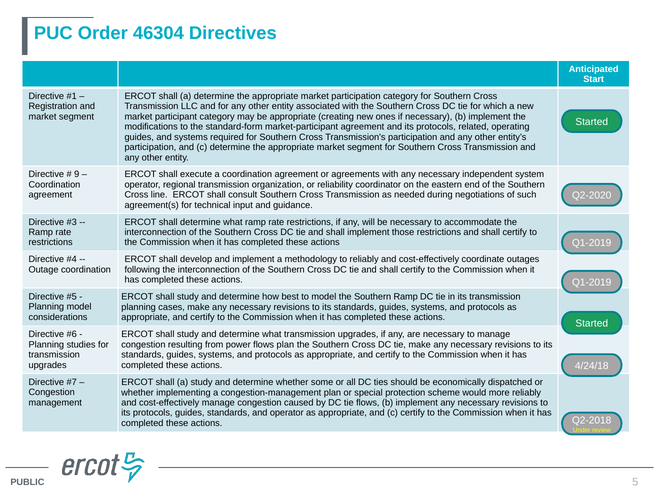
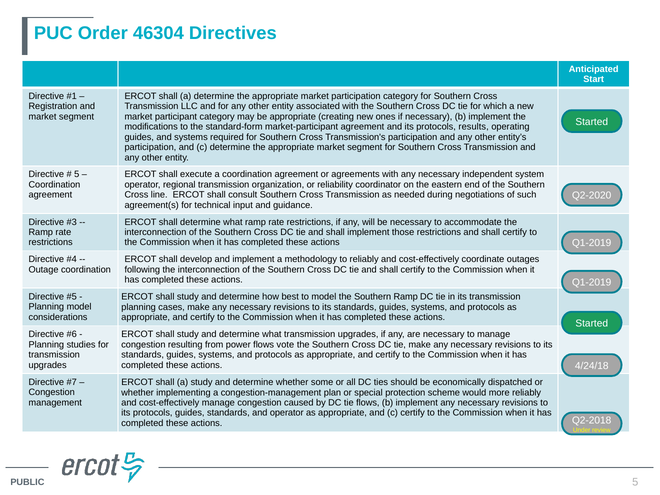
related: related -> results
9 at (77, 174): 9 -> 5
flows plan: plan -> vote
